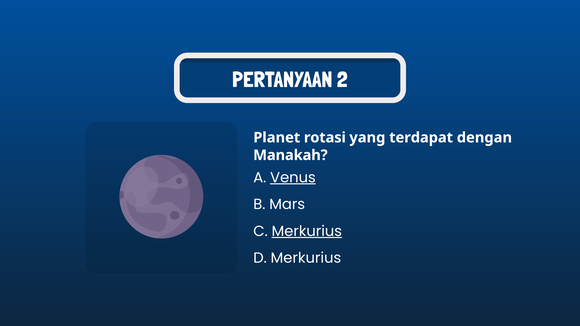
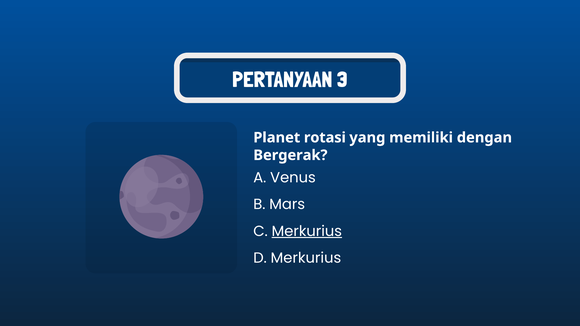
2: 2 -> 3
terdapat: terdapat -> memiliki
Manakah: Manakah -> Bergerak
Venus underline: present -> none
